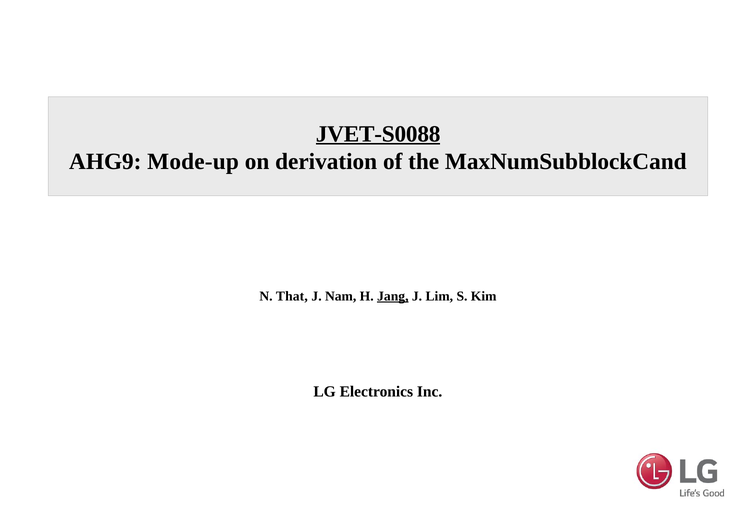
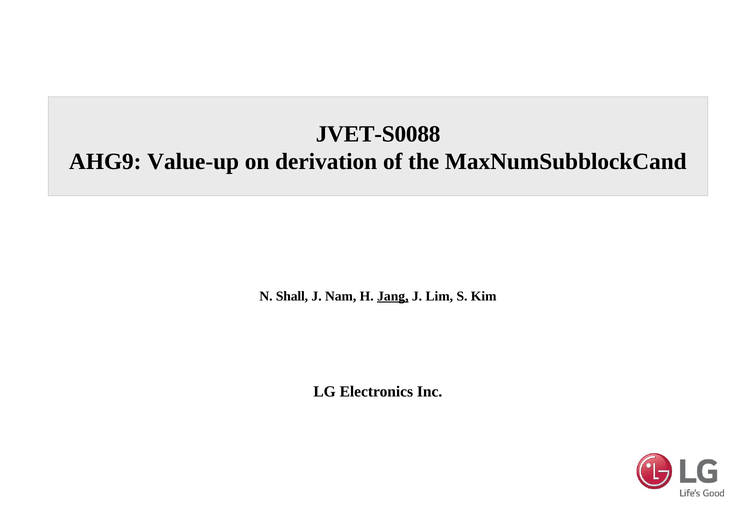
JVET-S0088 underline: present -> none
Mode-up: Mode-up -> Value-up
That: That -> Shall
